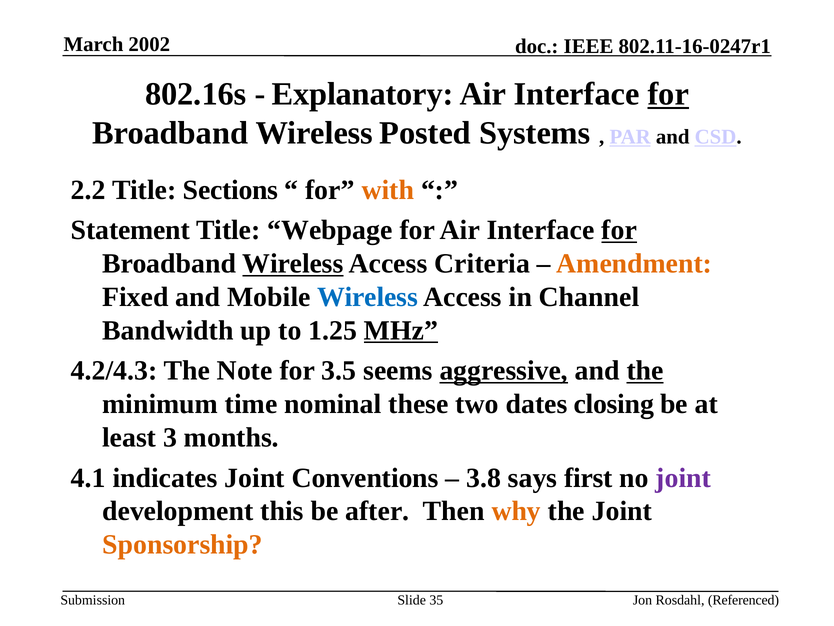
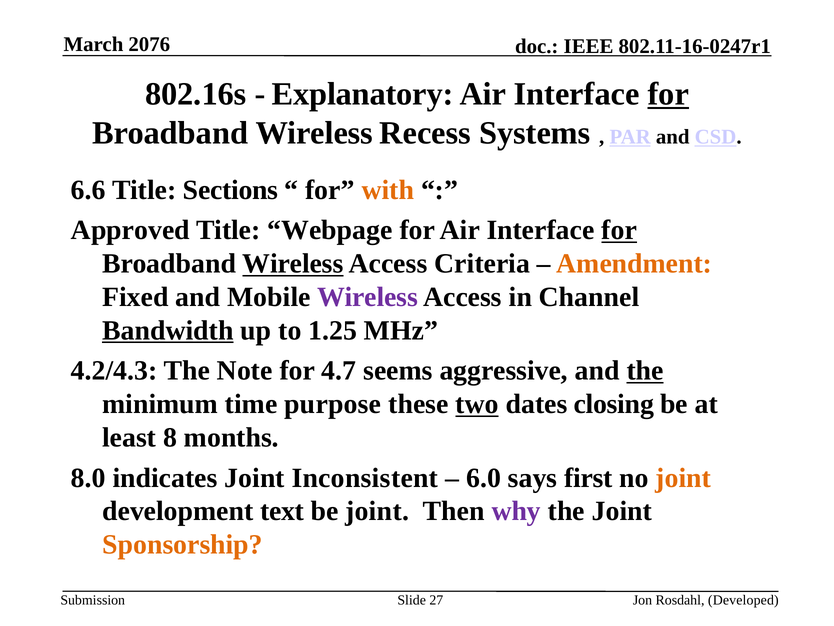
2002: 2002 -> 2076
Posted: Posted -> Recess
2.2: 2.2 -> 6.6
Statement: Statement -> Approved
Wireless at (367, 297) colour: blue -> purple
Bandwidth underline: none -> present
MHz underline: present -> none
3.5: 3.5 -> 4.7
aggressive underline: present -> none
nominal: nominal -> purpose
two underline: none -> present
3: 3 -> 8
4.1: 4.1 -> 8.0
Conventions: Conventions -> Inconsistent
3.8: 3.8 -> 6.0
joint at (683, 478) colour: purple -> orange
this: this -> text
be after: after -> joint
why colour: orange -> purple
35: 35 -> 27
Referenced: Referenced -> Developed
